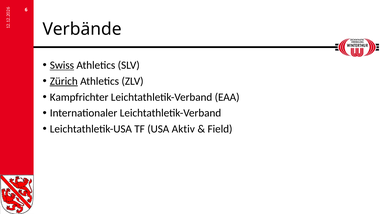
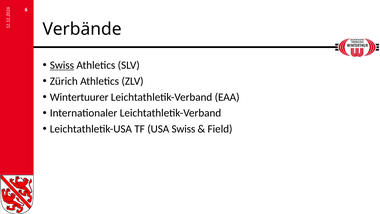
Zürich underline: present -> none
Kampfrichter: Kampfrichter -> Wintertuurer
USA Aktiv: Aktiv -> Swiss
